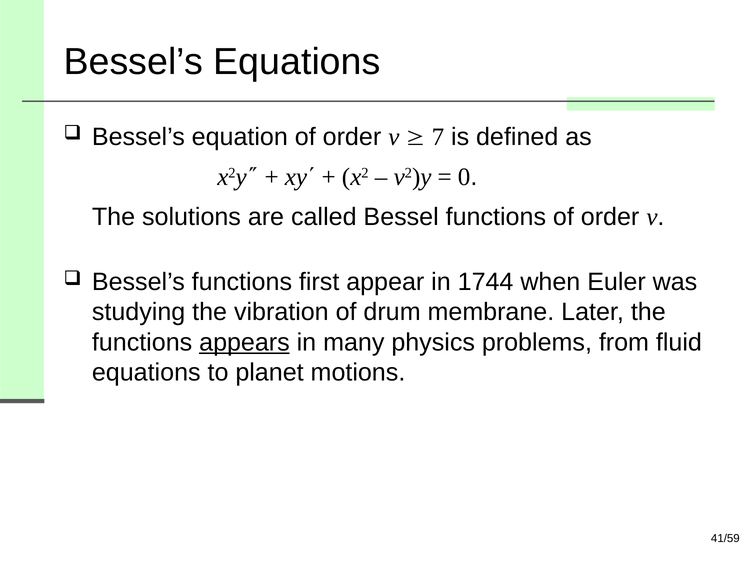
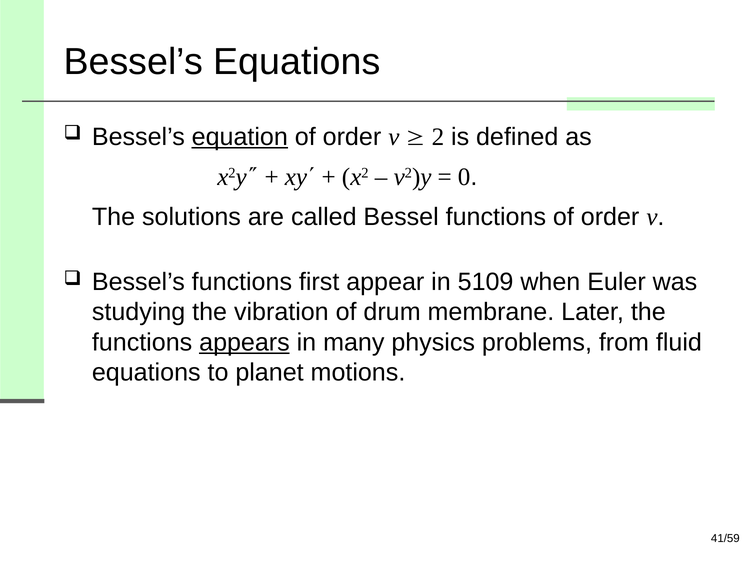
equation underline: none -> present
7: 7 -> 2
1744: 1744 -> 5109
